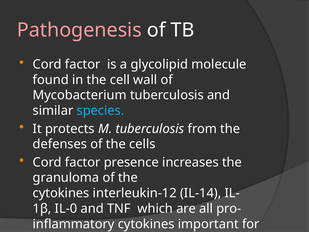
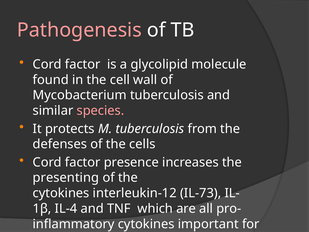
species colour: light blue -> pink
granuloma at (66, 178): granuloma -> presenting
IL-14: IL-14 -> IL-73
IL-0: IL-0 -> IL-4
